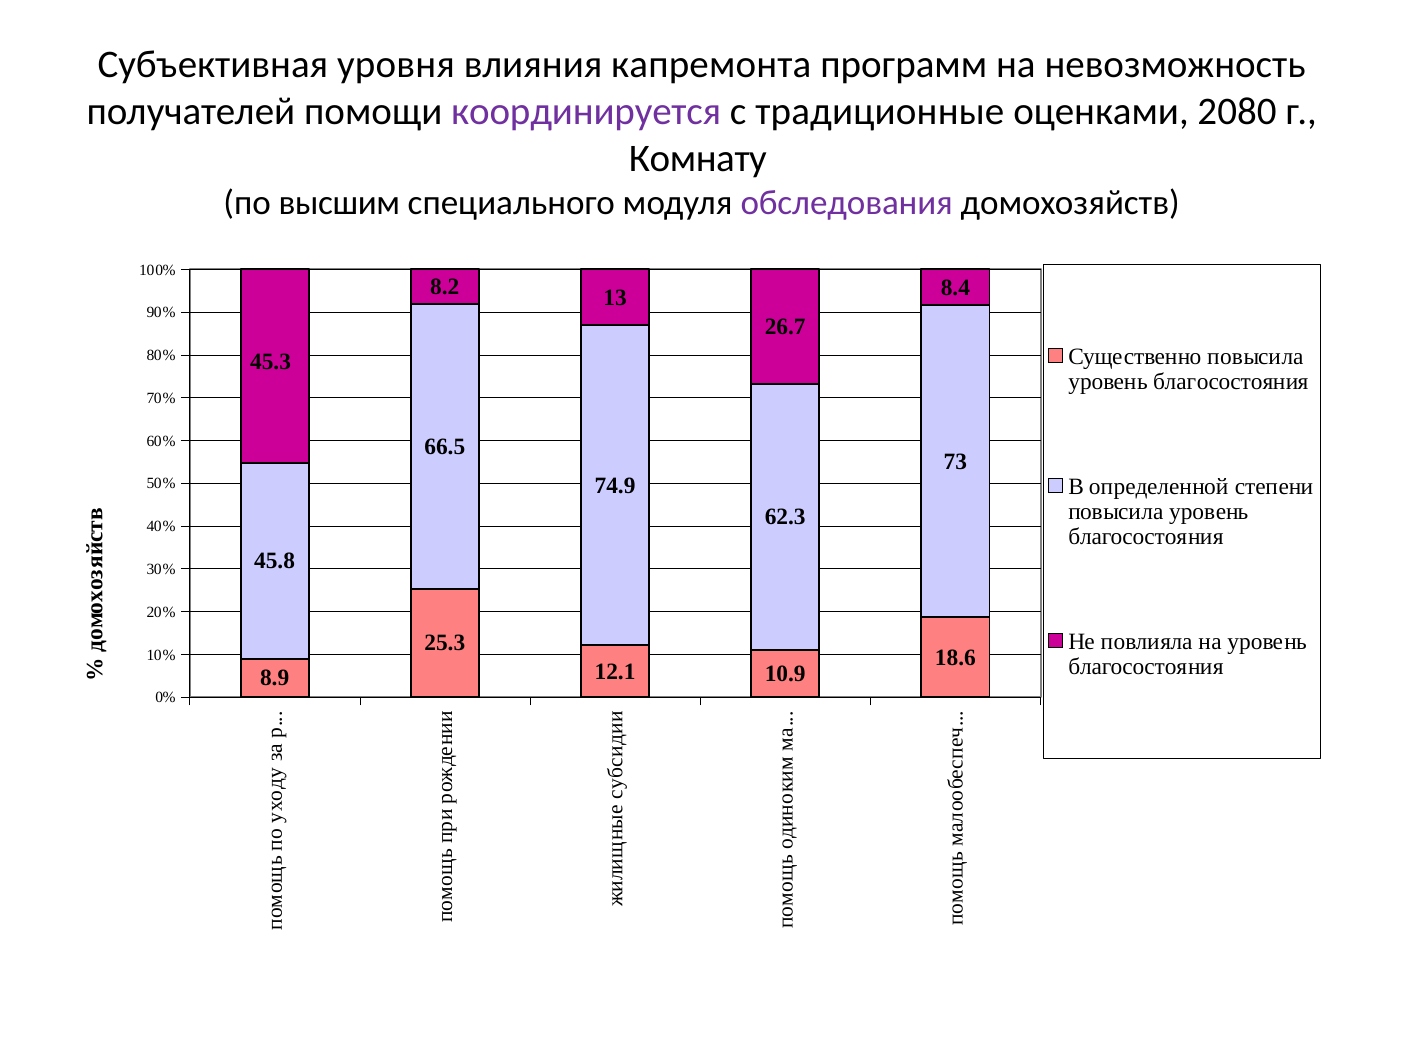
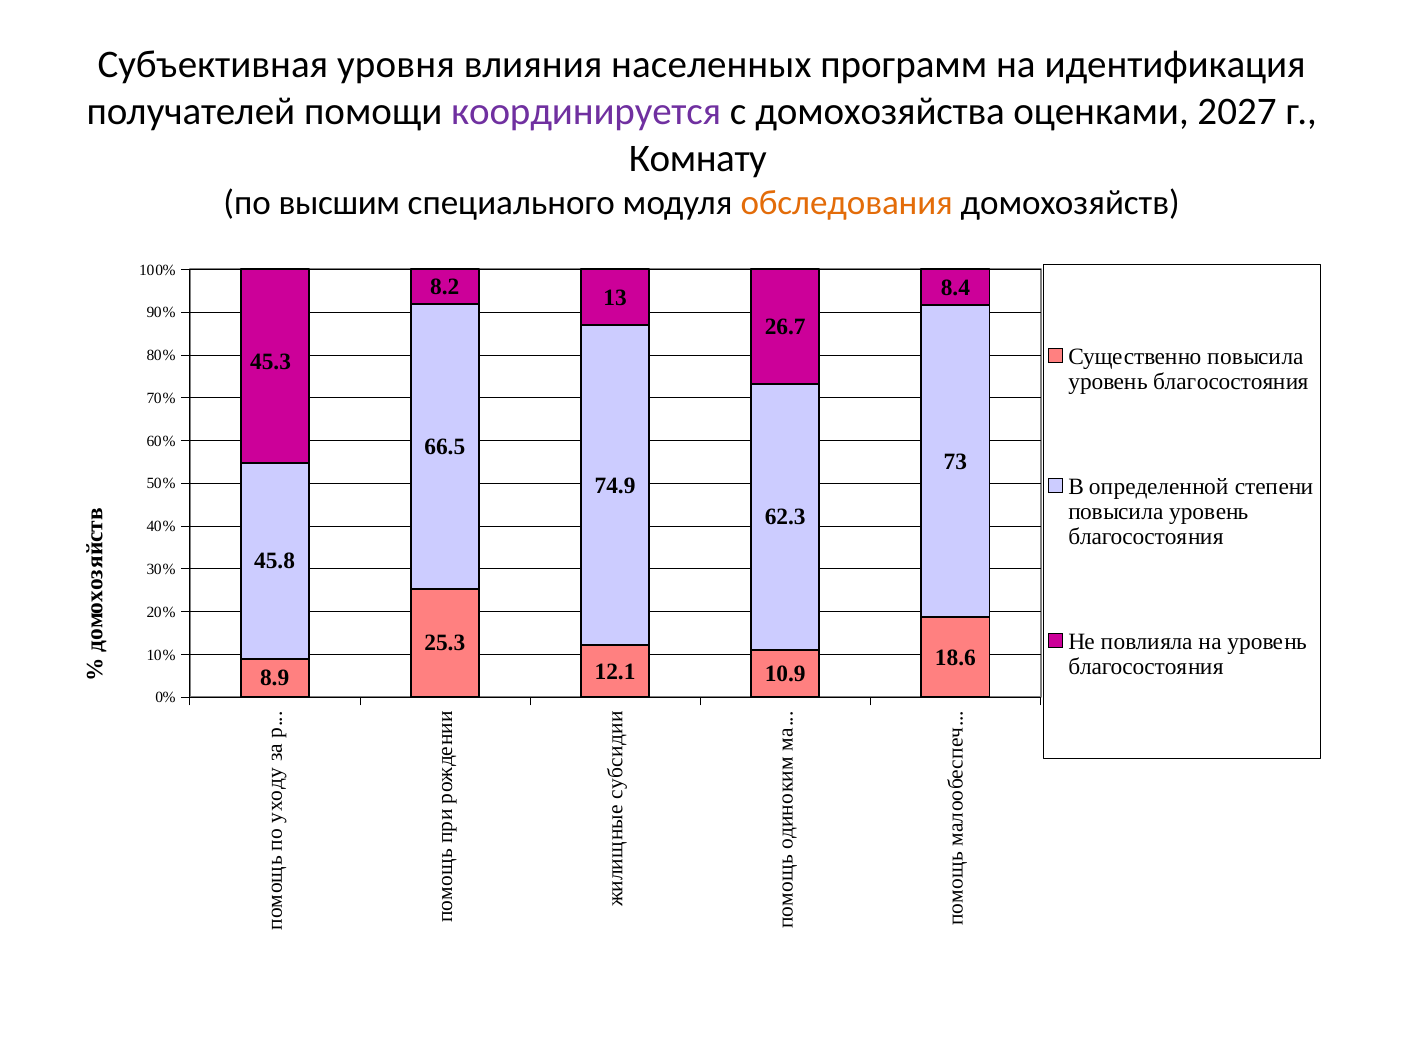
капремонта: капремонта -> населенных
невозможность: невозможность -> идентификация
традиционные: традиционные -> домохозяйства
2080: 2080 -> 2027
обследования colour: purple -> orange
